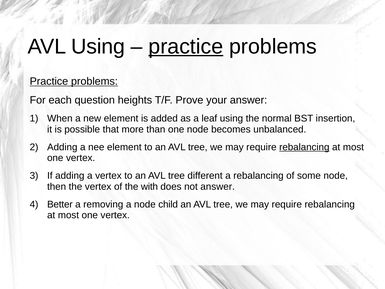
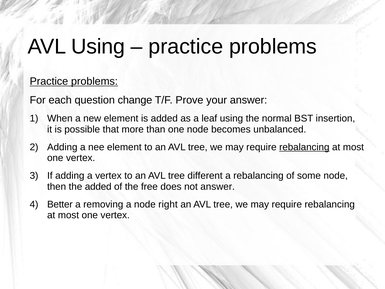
practice at (186, 46) underline: present -> none
heights: heights -> change
the vertex: vertex -> added
with: with -> free
child: child -> right
